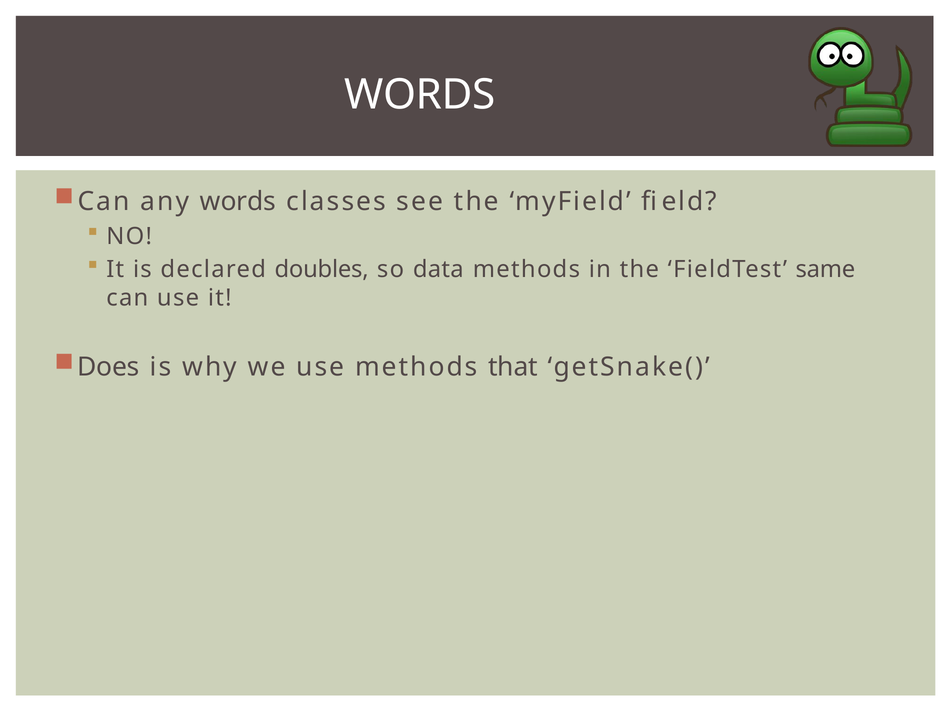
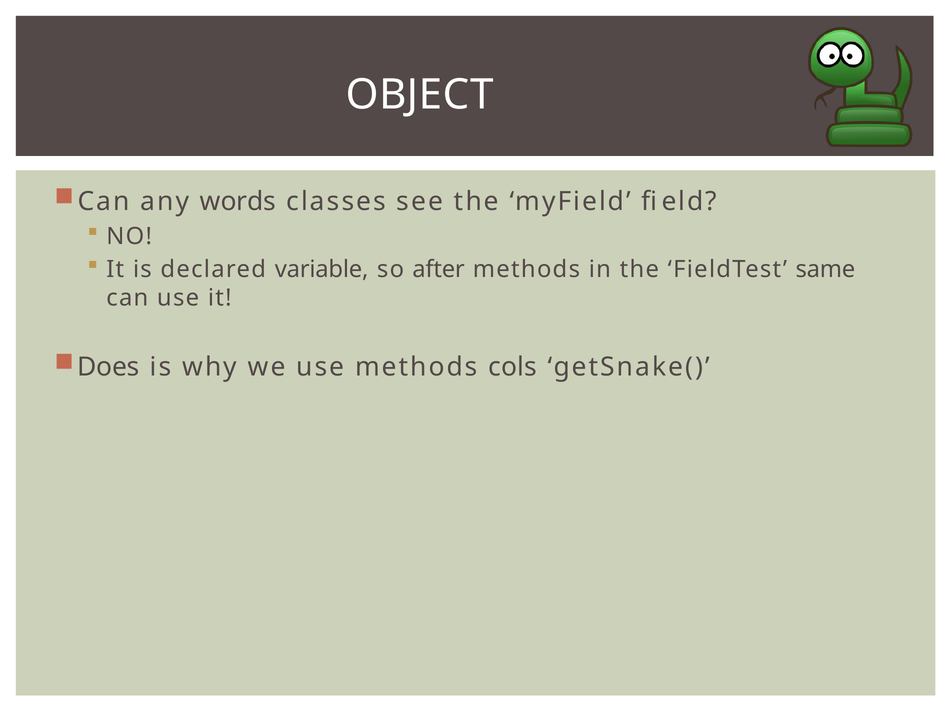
WORDS at (420, 95): WORDS -> OBJECT
doubles: doubles -> variable
data: data -> after
that: that -> cols
